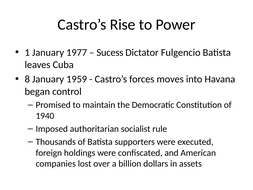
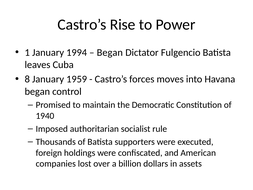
1977: 1977 -> 1994
Sucess at (110, 52): Sucess -> Began
